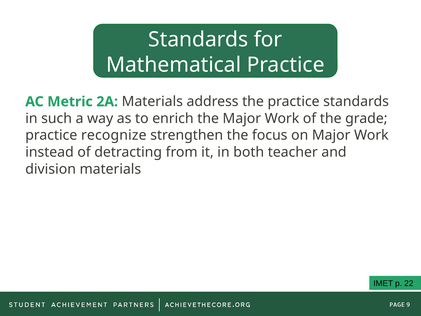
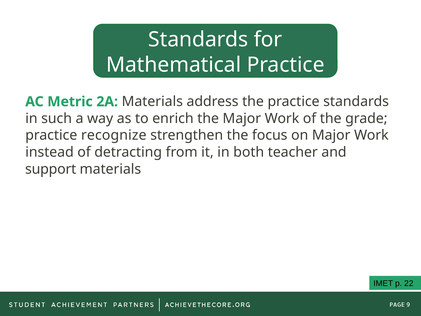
division: division -> support
